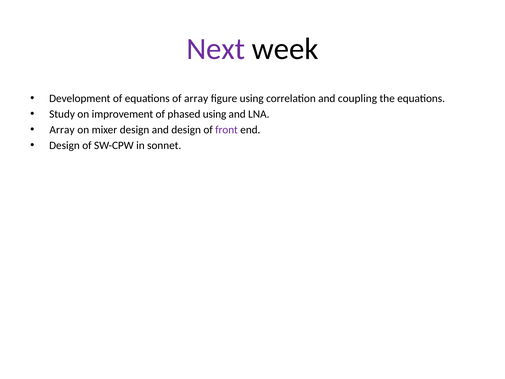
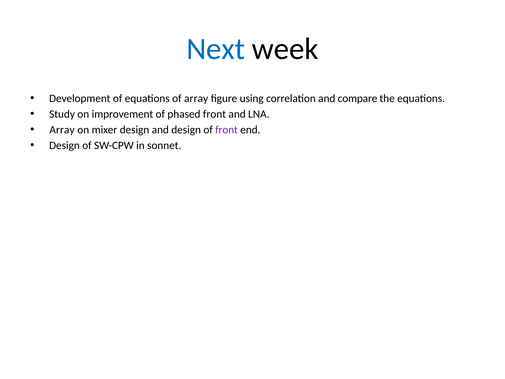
Next colour: purple -> blue
coupling: coupling -> compare
phased using: using -> front
